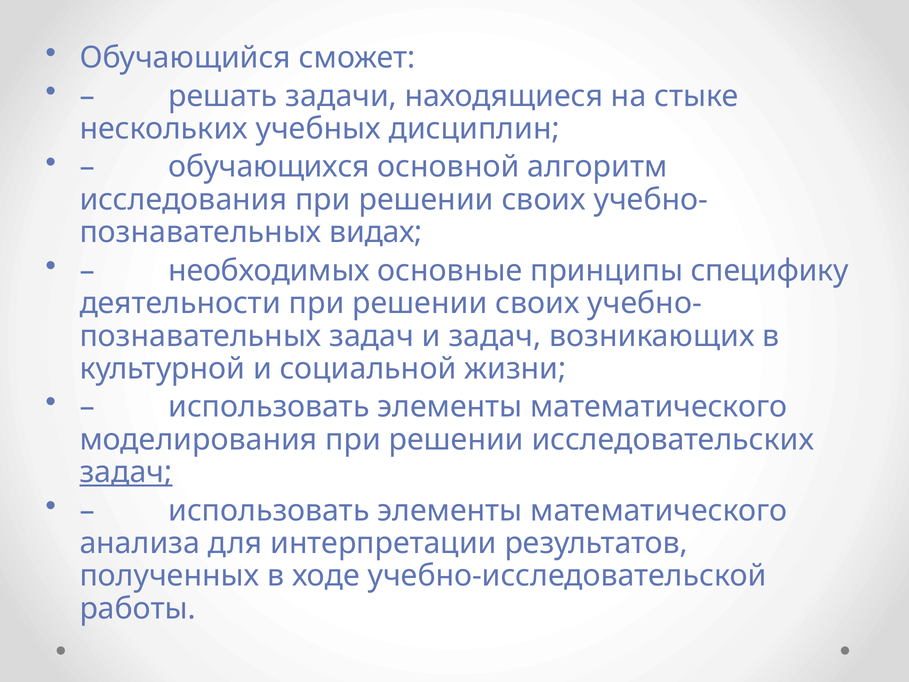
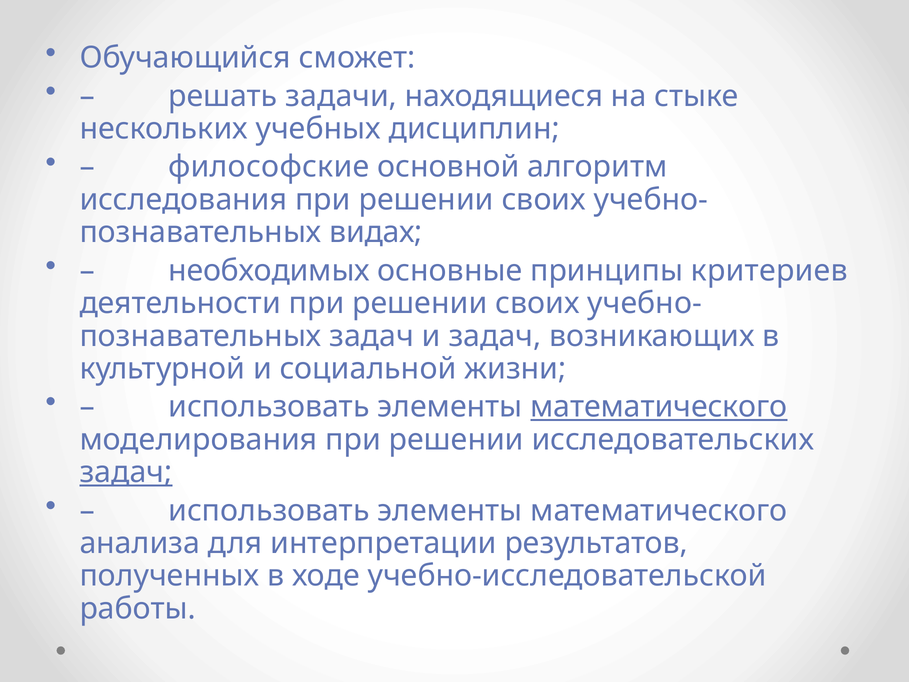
обучающихся: обучающихся -> философские
специфику: специфику -> критериев
математического at (659, 407) underline: none -> present
